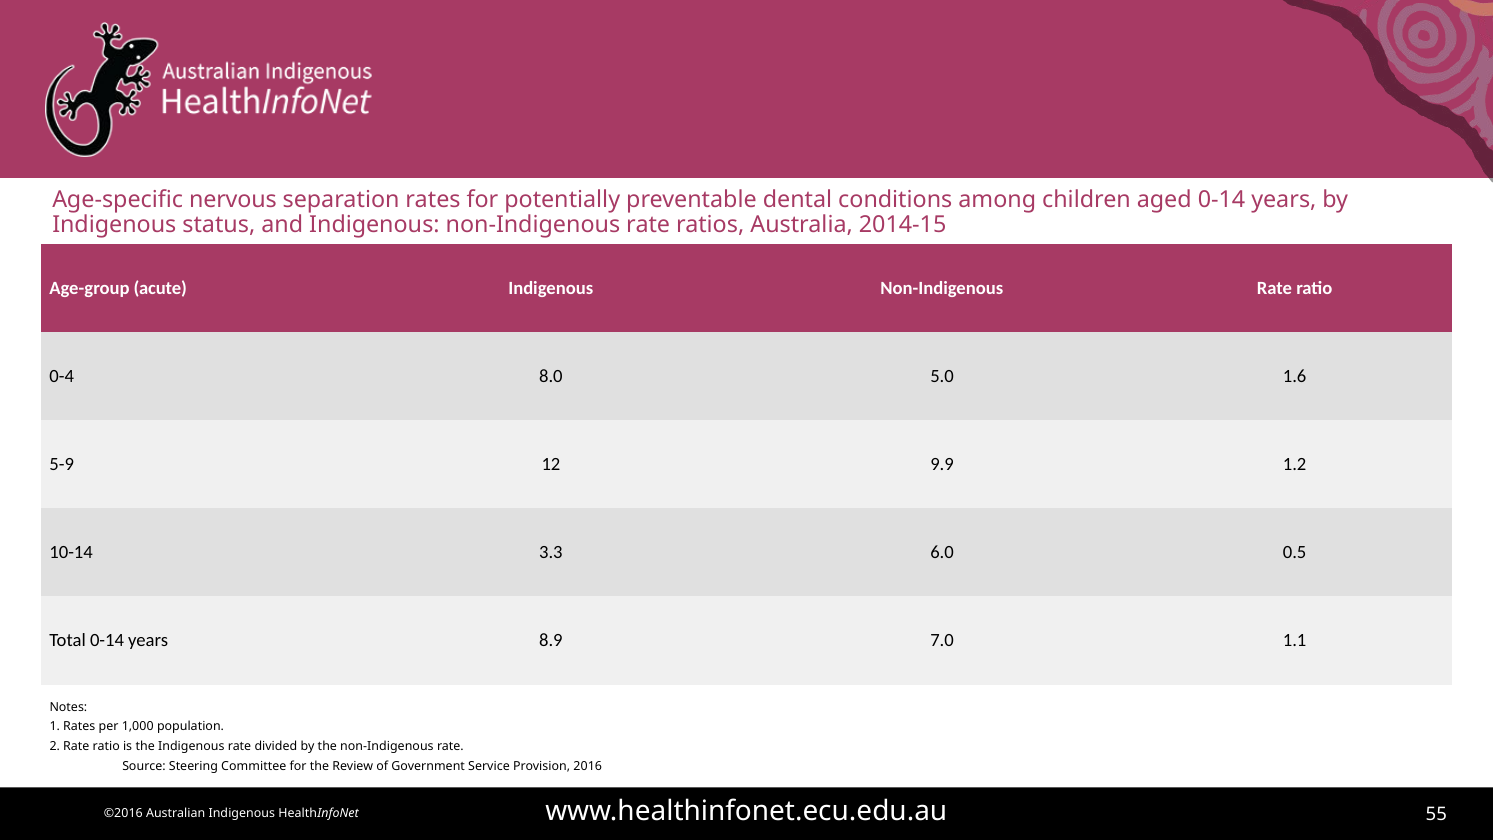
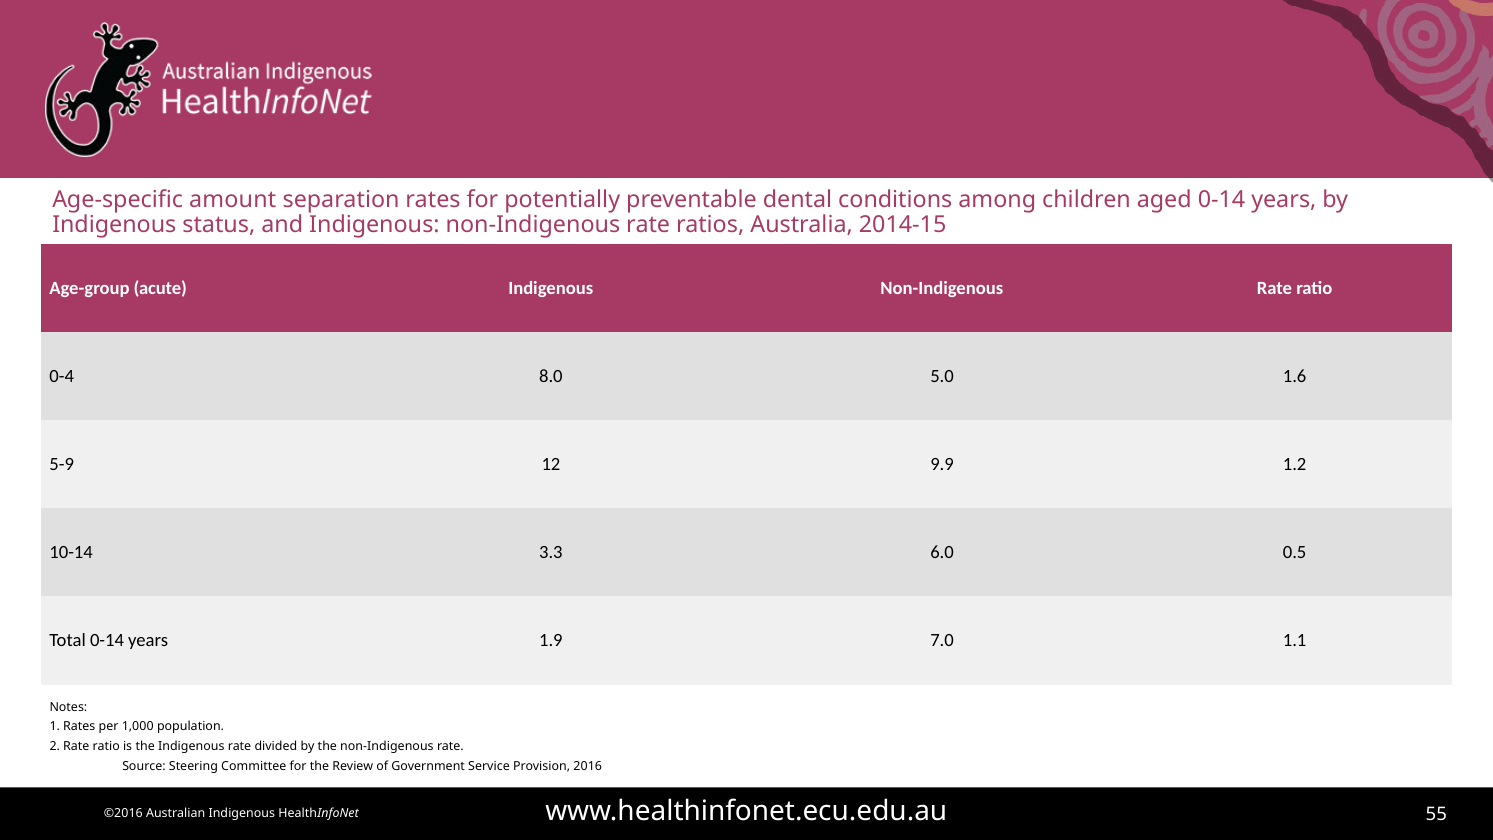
nervous: nervous -> amount
8.9: 8.9 -> 1.9
